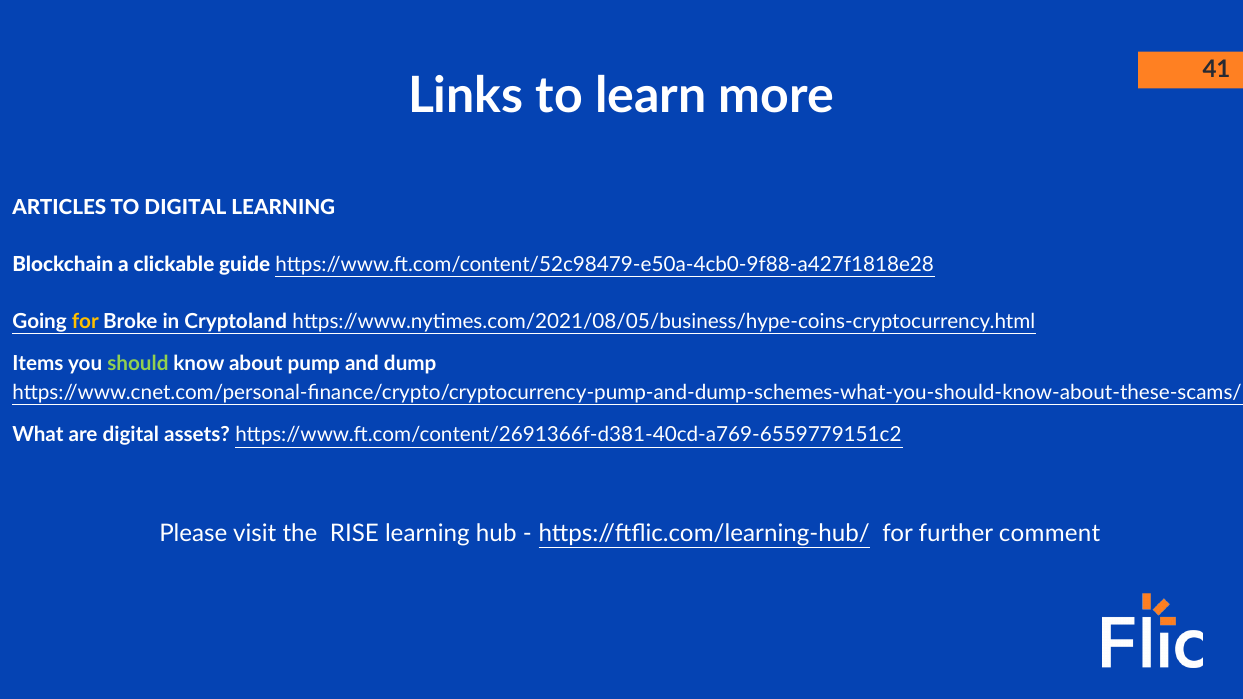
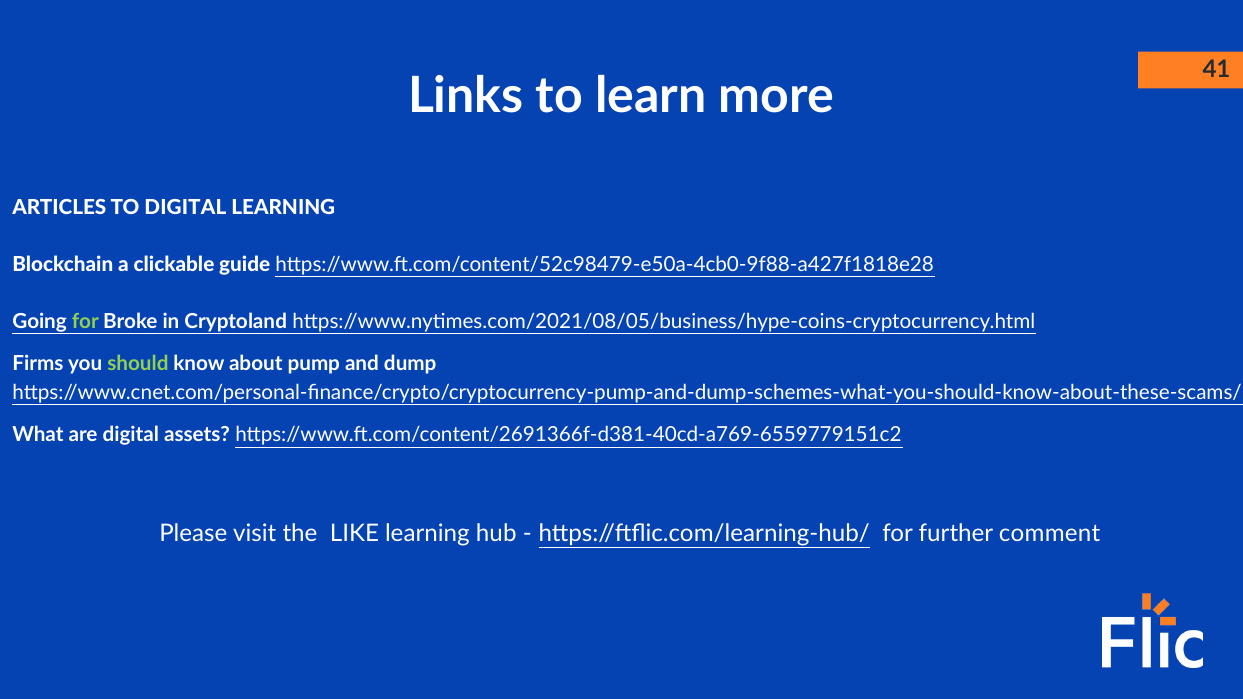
for at (85, 322) colour: yellow -> light green
Items: Items -> Firms
RISE: RISE -> LIKE
